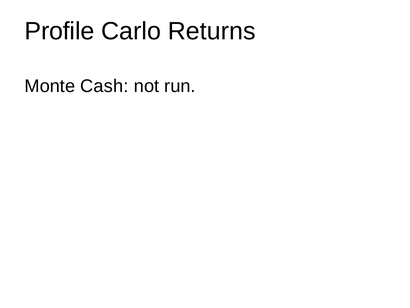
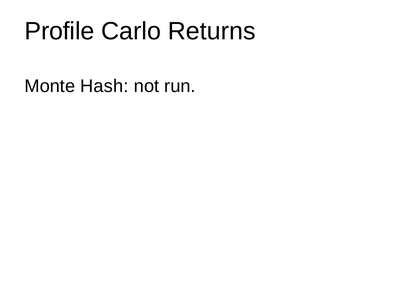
Cash: Cash -> Hash
